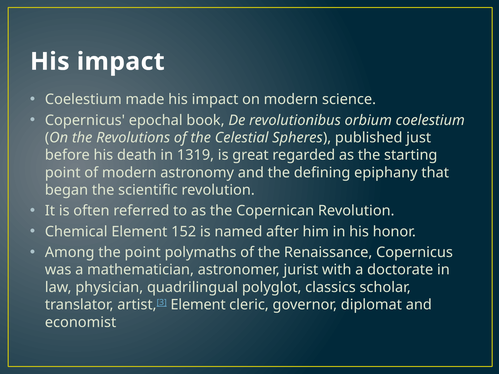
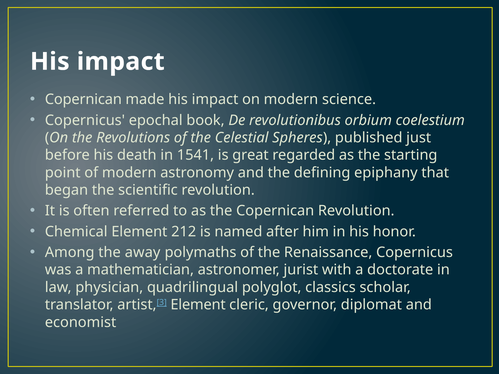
Coelestium at (83, 100): Coelestium -> Copernican
1319: 1319 -> 1541
152: 152 -> 212
the point: point -> away
